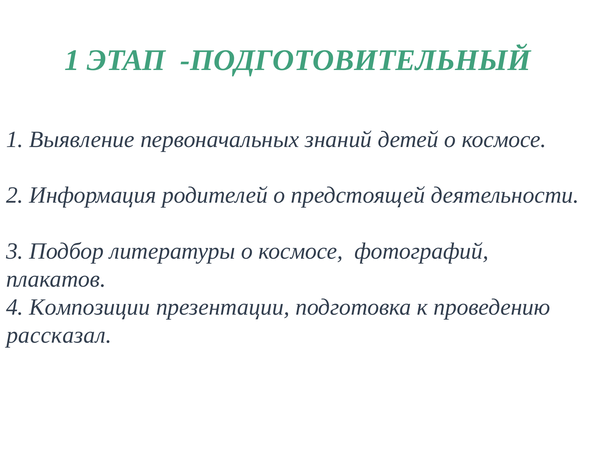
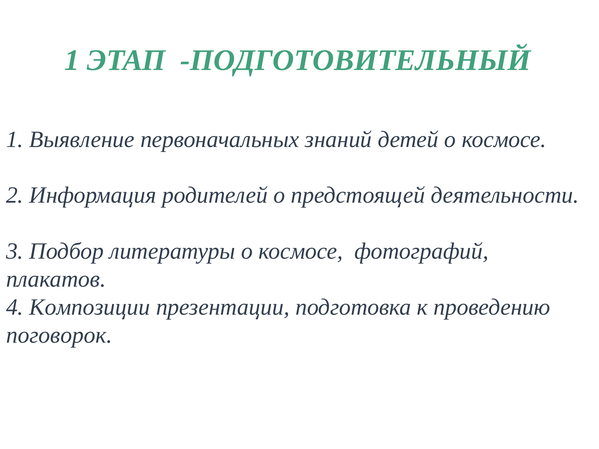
рассказал: рассказал -> поговорок
